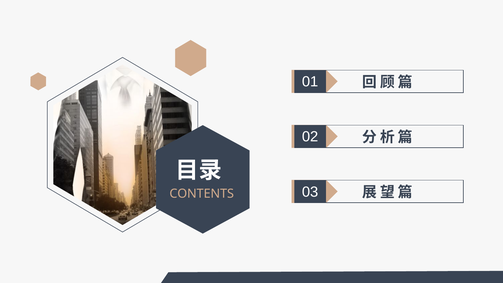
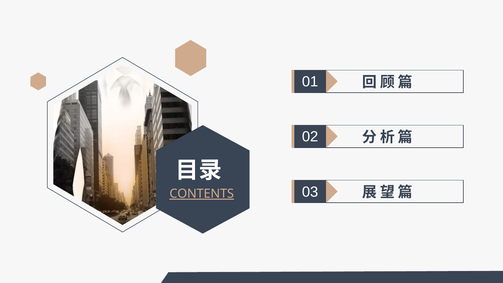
CONTENTS underline: none -> present
